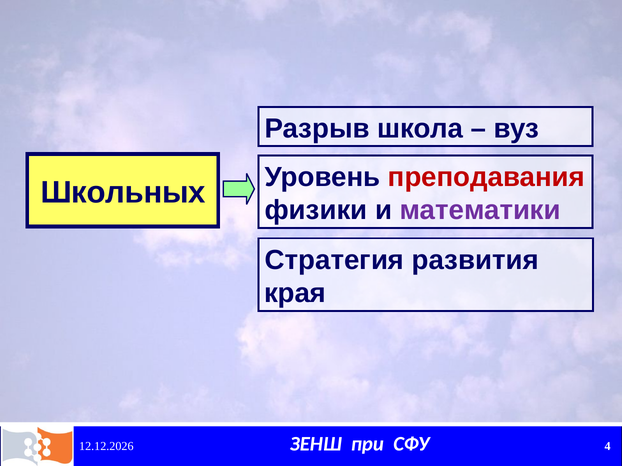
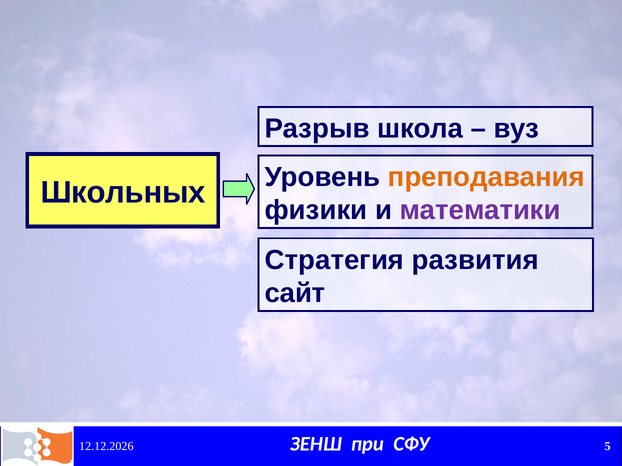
преподавания colour: red -> orange
края: края -> сайт
4: 4 -> 5
